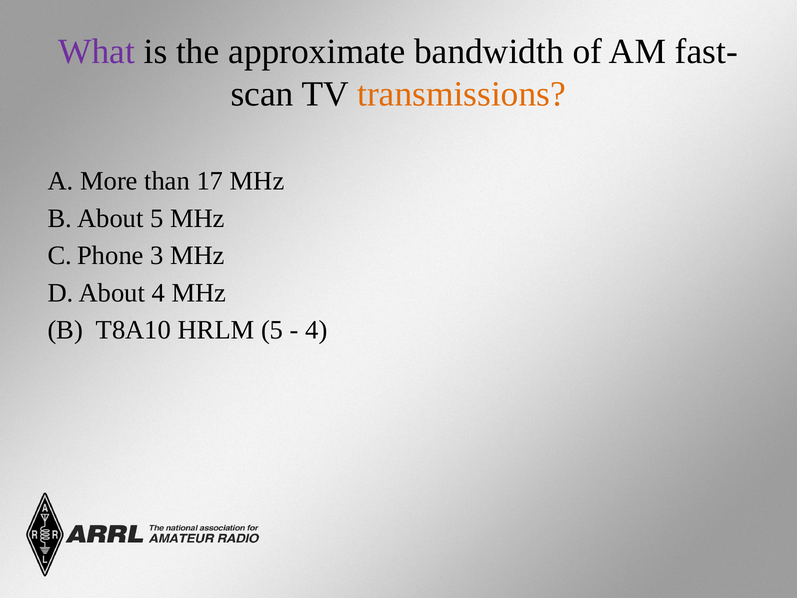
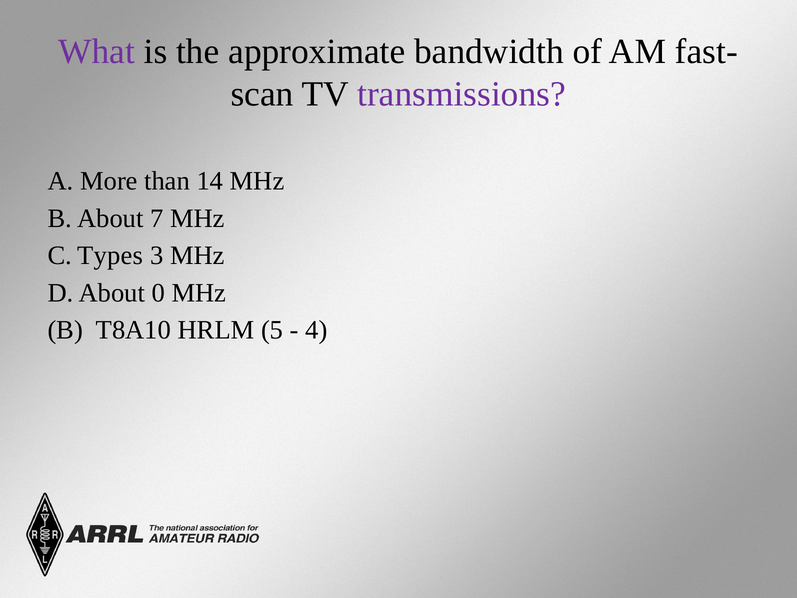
transmissions colour: orange -> purple
17: 17 -> 14
About 5: 5 -> 7
Phone: Phone -> Types
About 4: 4 -> 0
